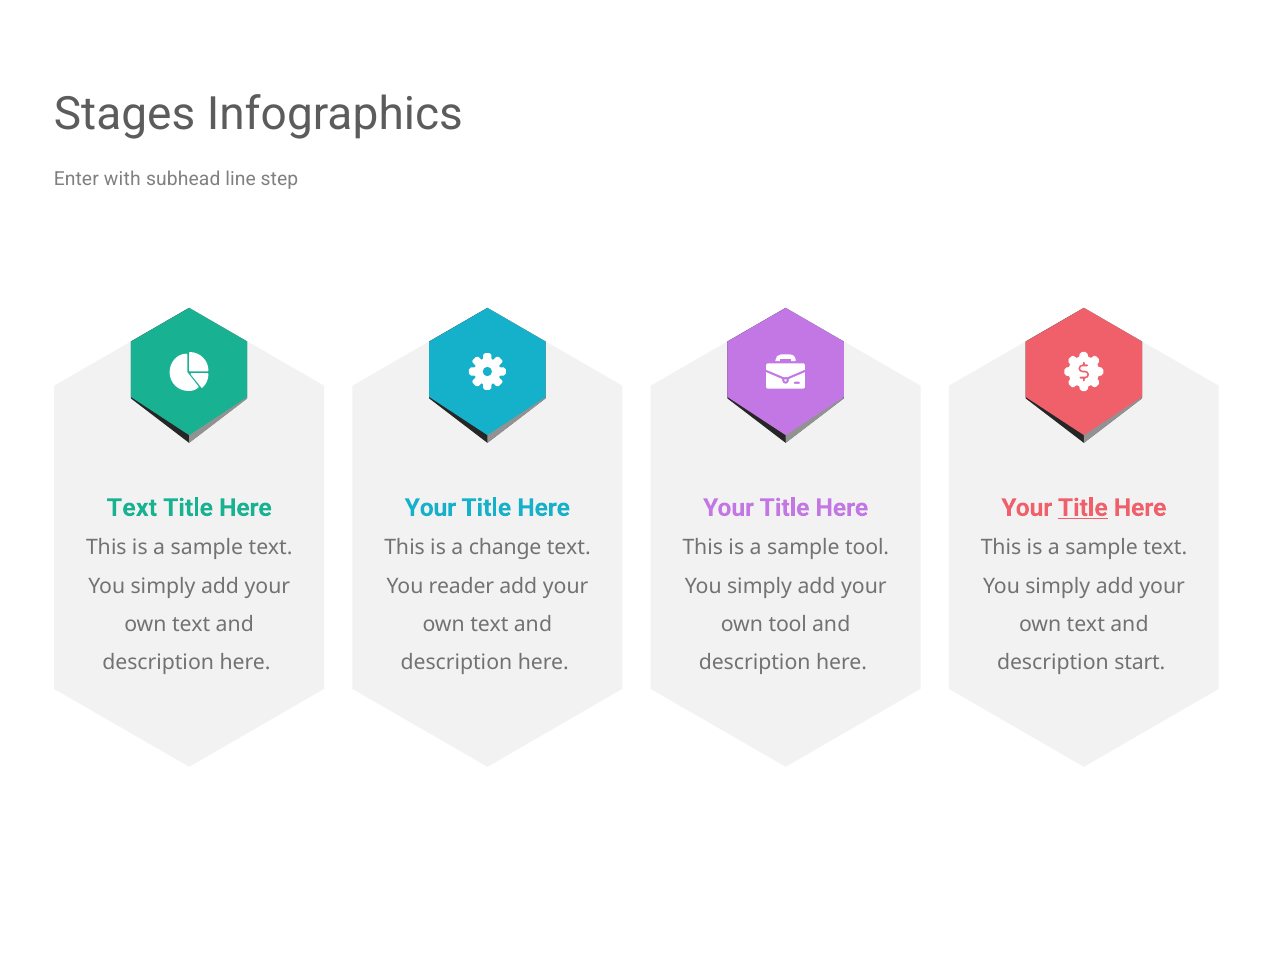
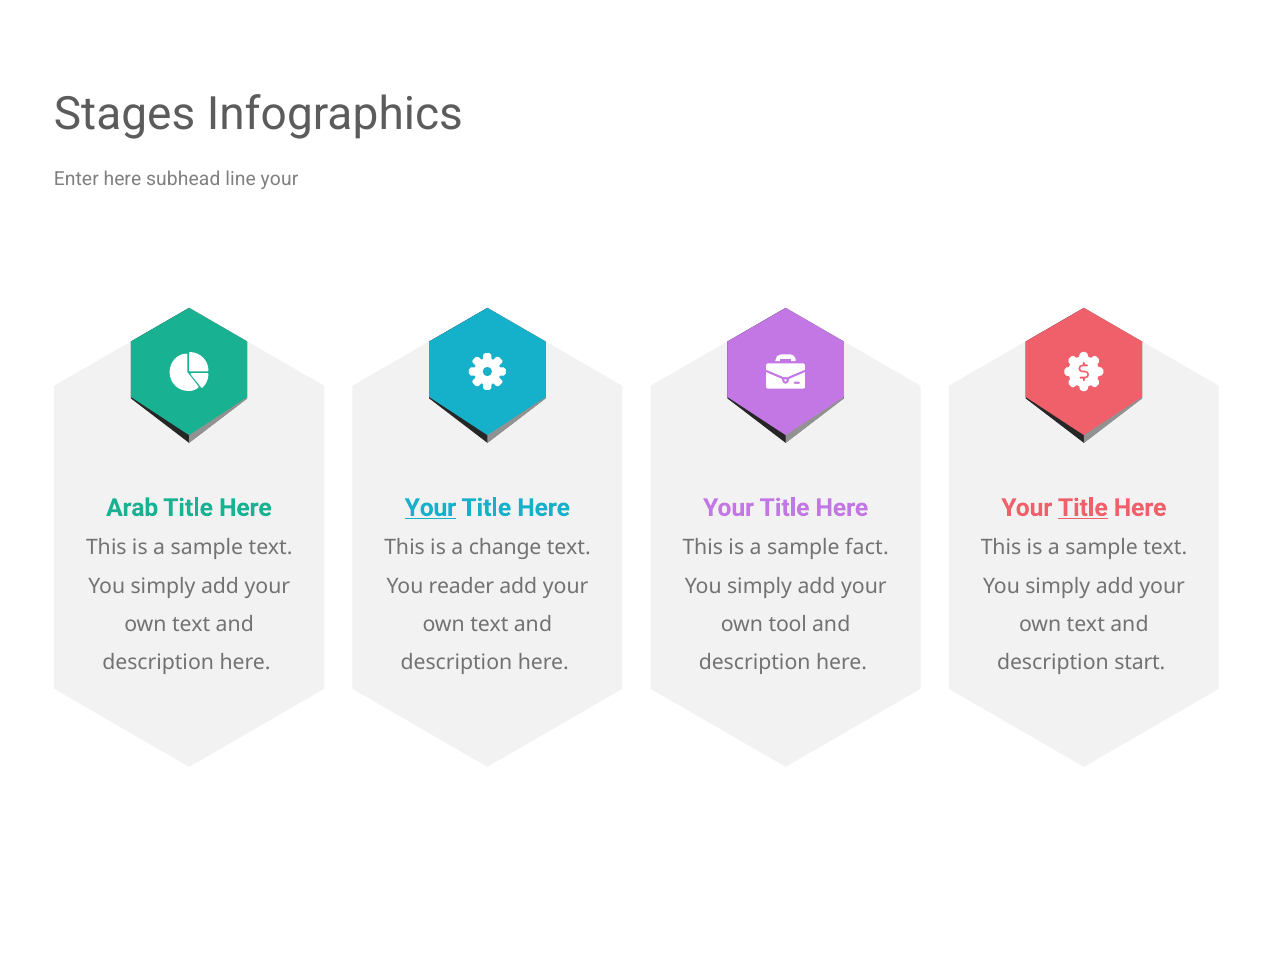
Enter with: with -> here
line step: step -> your
Text at (132, 508): Text -> Arab
Your at (430, 508) underline: none -> present
sample tool: tool -> fact
